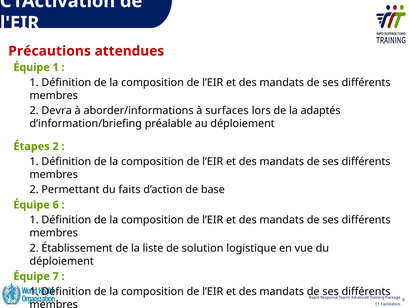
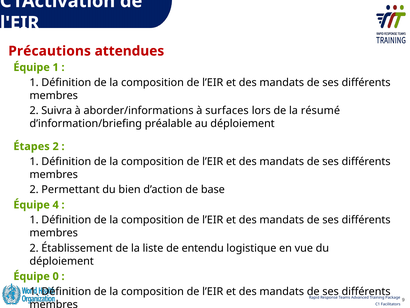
Devra: Devra -> Suivra
adaptés: adaptés -> résumé
faits: faits -> bien
6: 6 -> 4
solution: solution -> entendu
7: 7 -> 0
